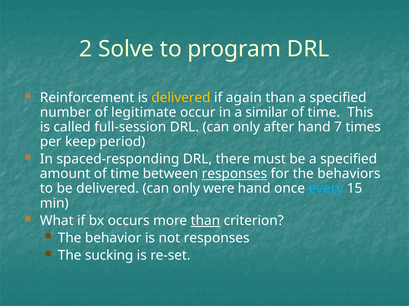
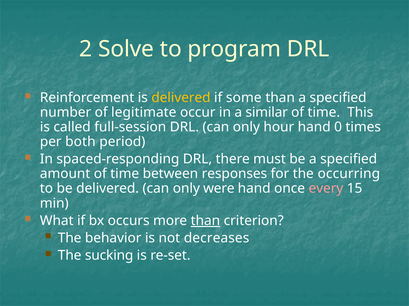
again: again -> some
after: after -> hour
7: 7 -> 0
keep: keep -> both
responses at (234, 174) underline: present -> none
behaviors: behaviors -> occurring
every colour: light blue -> pink
not responses: responses -> decreases
